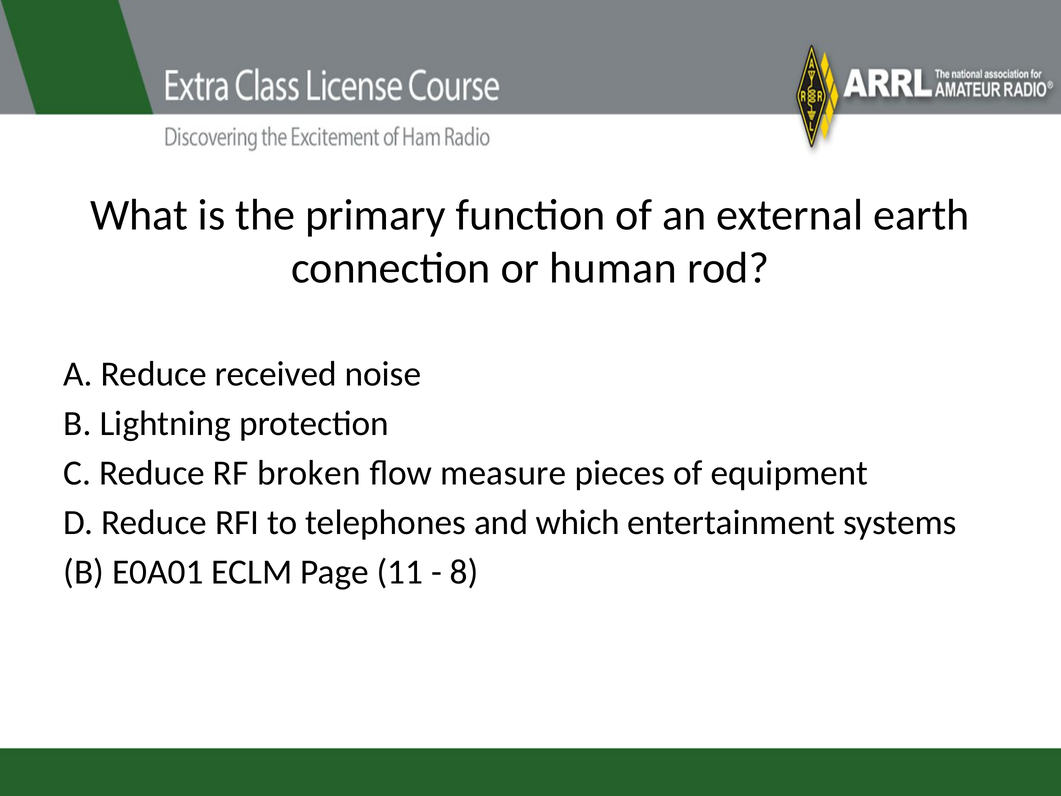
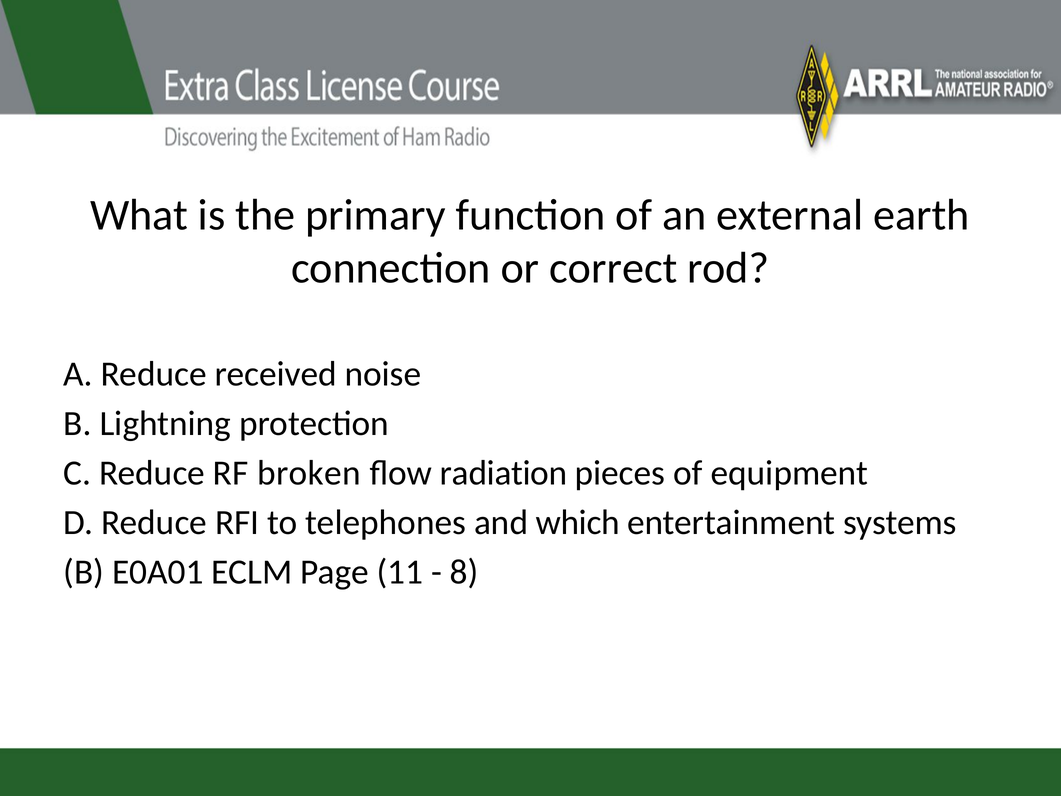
human: human -> correct
measure: measure -> radiation
